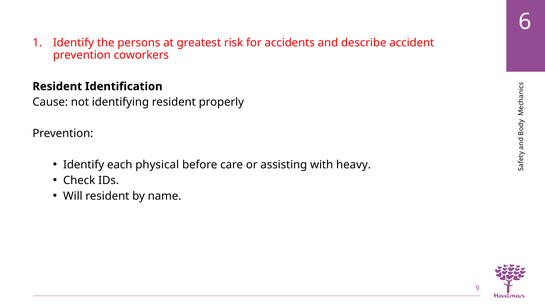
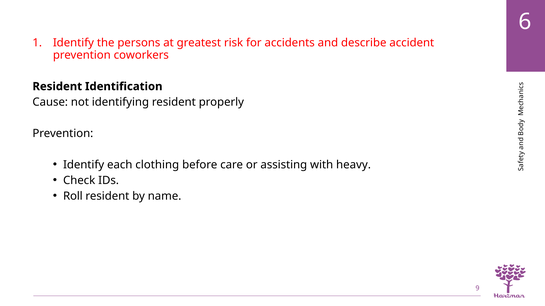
physical: physical -> clothing
Will: Will -> Roll
